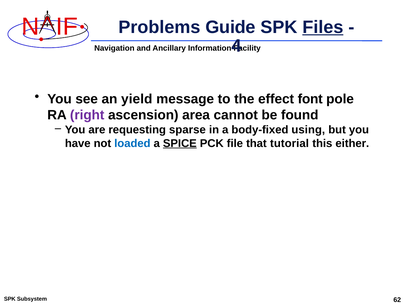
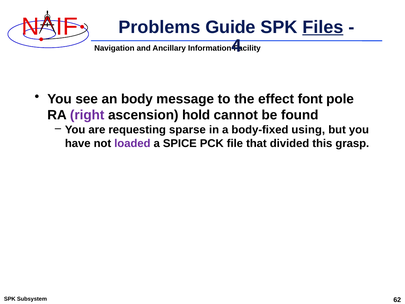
yield: yield -> body
area: area -> hold
loaded colour: blue -> purple
SPICE underline: present -> none
tutorial: tutorial -> divided
either: either -> grasp
